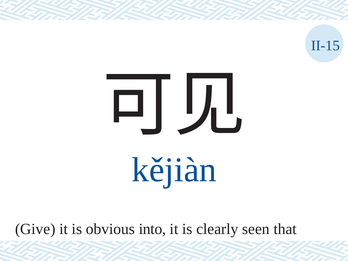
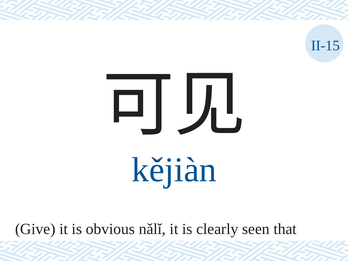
into: into -> nǎlǐ
